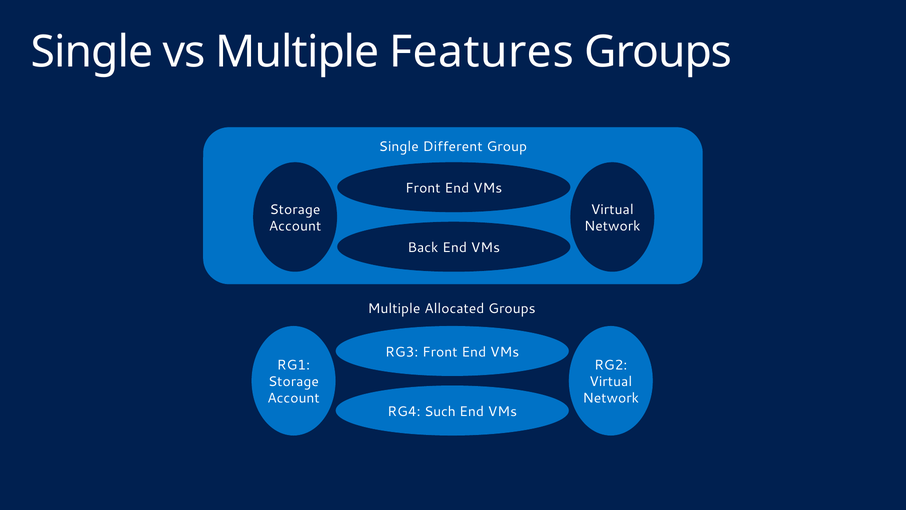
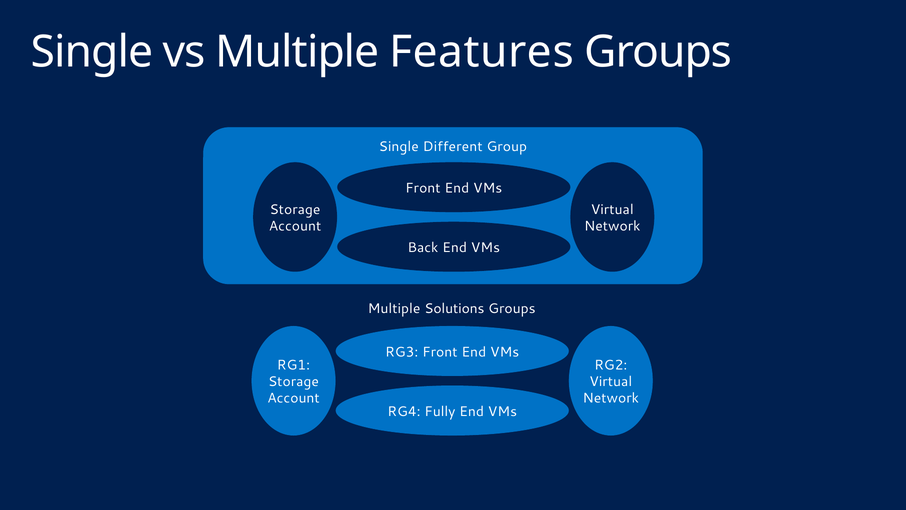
Allocated: Allocated -> Solutions
Such: Such -> Fully
